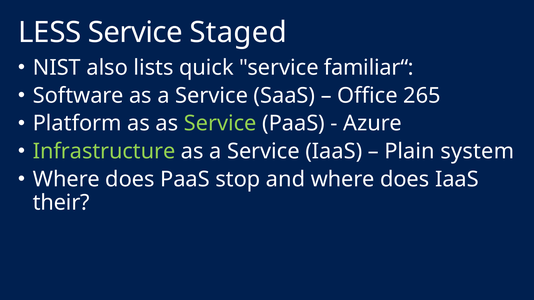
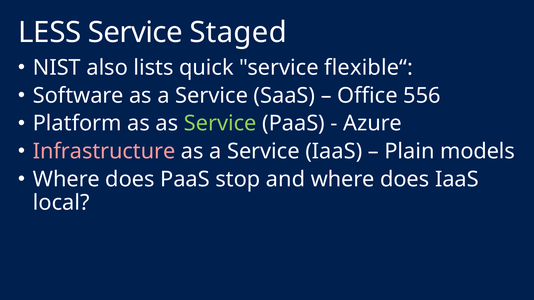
familiar“: familiar“ -> flexible“
265: 265 -> 556
Infrastructure colour: light green -> pink
system: system -> models
their: their -> local
